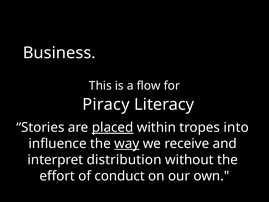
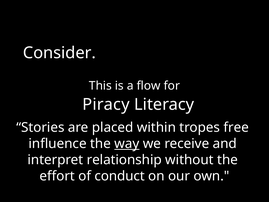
Business: Business -> Consider
placed underline: present -> none
into: into -> free
distribution: distribution -> relationship
